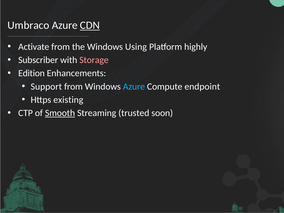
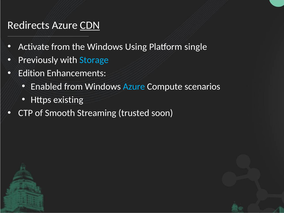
Umbraco: Umbraco -> Redirects
highly: highly -> single
Subscriber: Subscriber -> Previously
Storage colour: pink -> light blue
Support: Support -> Enabled
endpoint: endpoint -> scenarios
Smooth underline: present -> none
